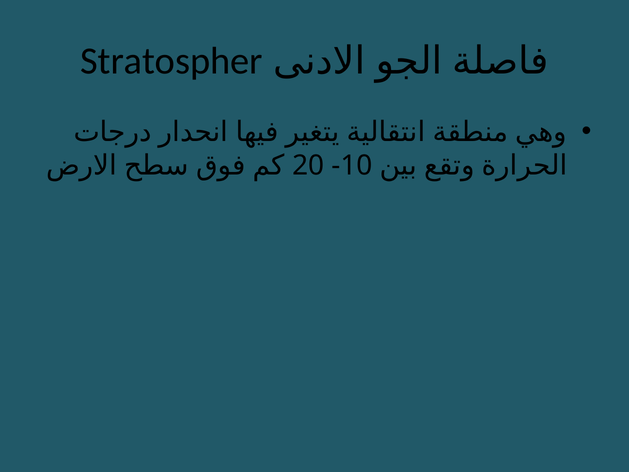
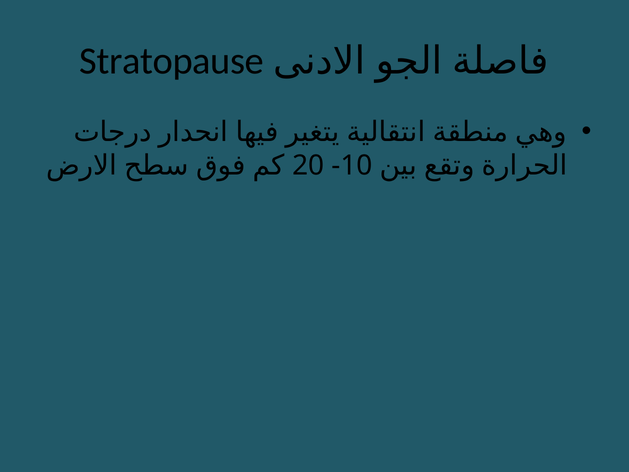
Stratospher: Stratospher -> Stratopause
